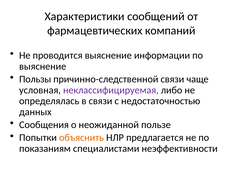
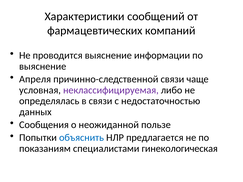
Пользы: Пользы -> Апреля
объяснить colour: orange -> blue
неэффективности: неэффективности -> гинекологическая
